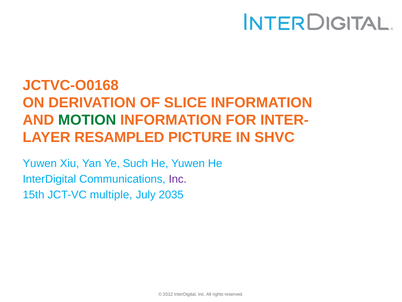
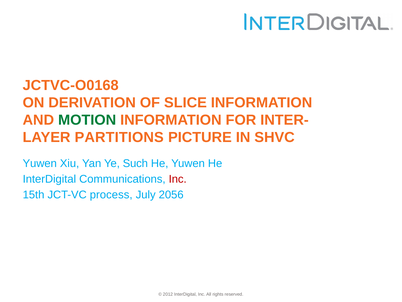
RESAMPLED: RESAMPLED -> PARTITIONS
Inc at (178, 179) colour: purple -> red
multiple: multiple -> process
2035: 2035 -> 2056
